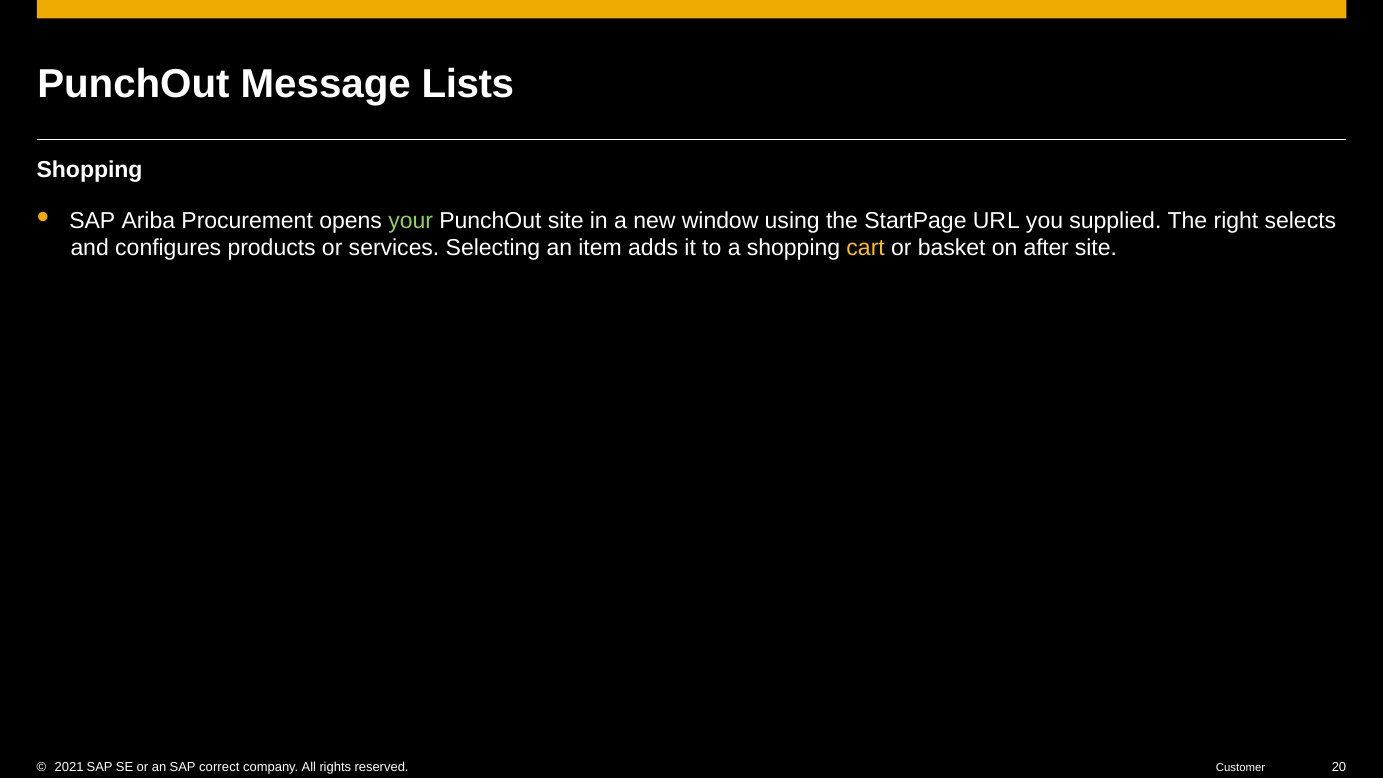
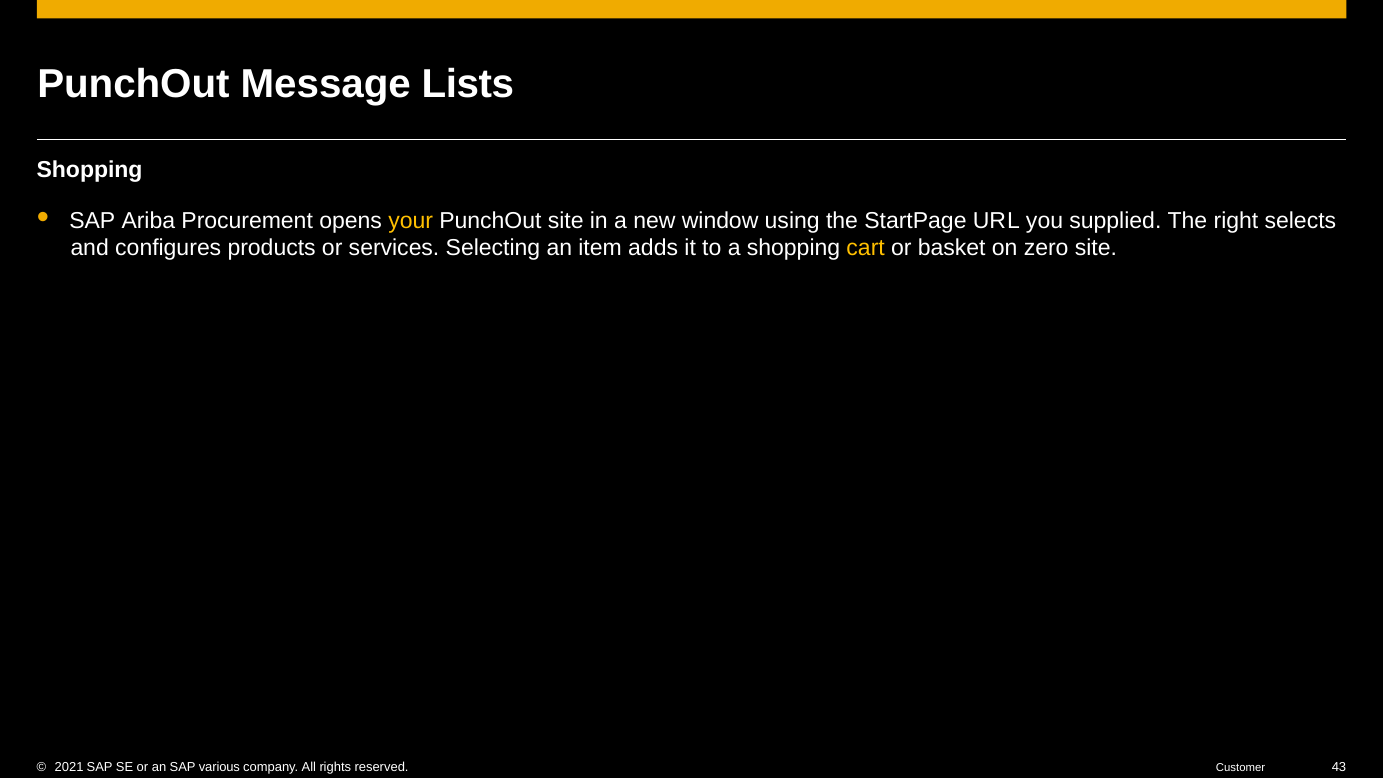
your colour: light green -> yellow
after: after -> zero
correct: correct -> various
20: 20 -> 43
